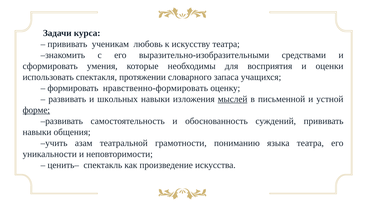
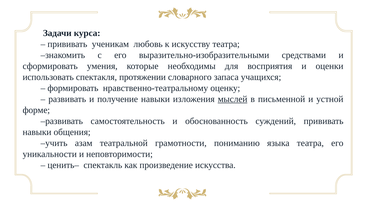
нравственно-формировать: нравственно-формировать -> нравственно-театральному
школьных: школьных -> получение
форме underline: present -> none
